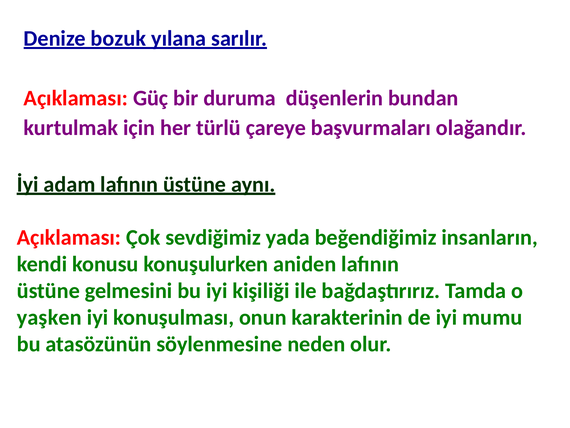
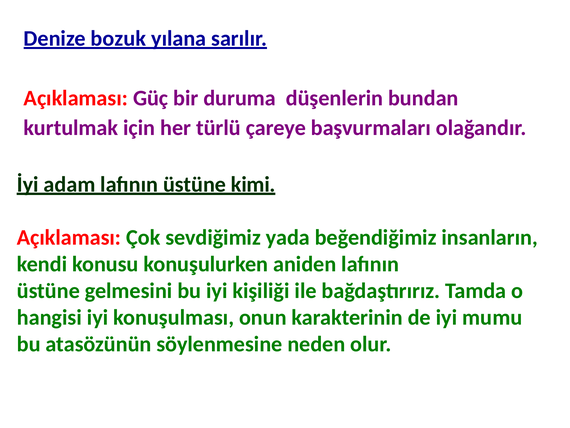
aynı: aynı -> kimi
yaşken: yaşken -> hangisi
